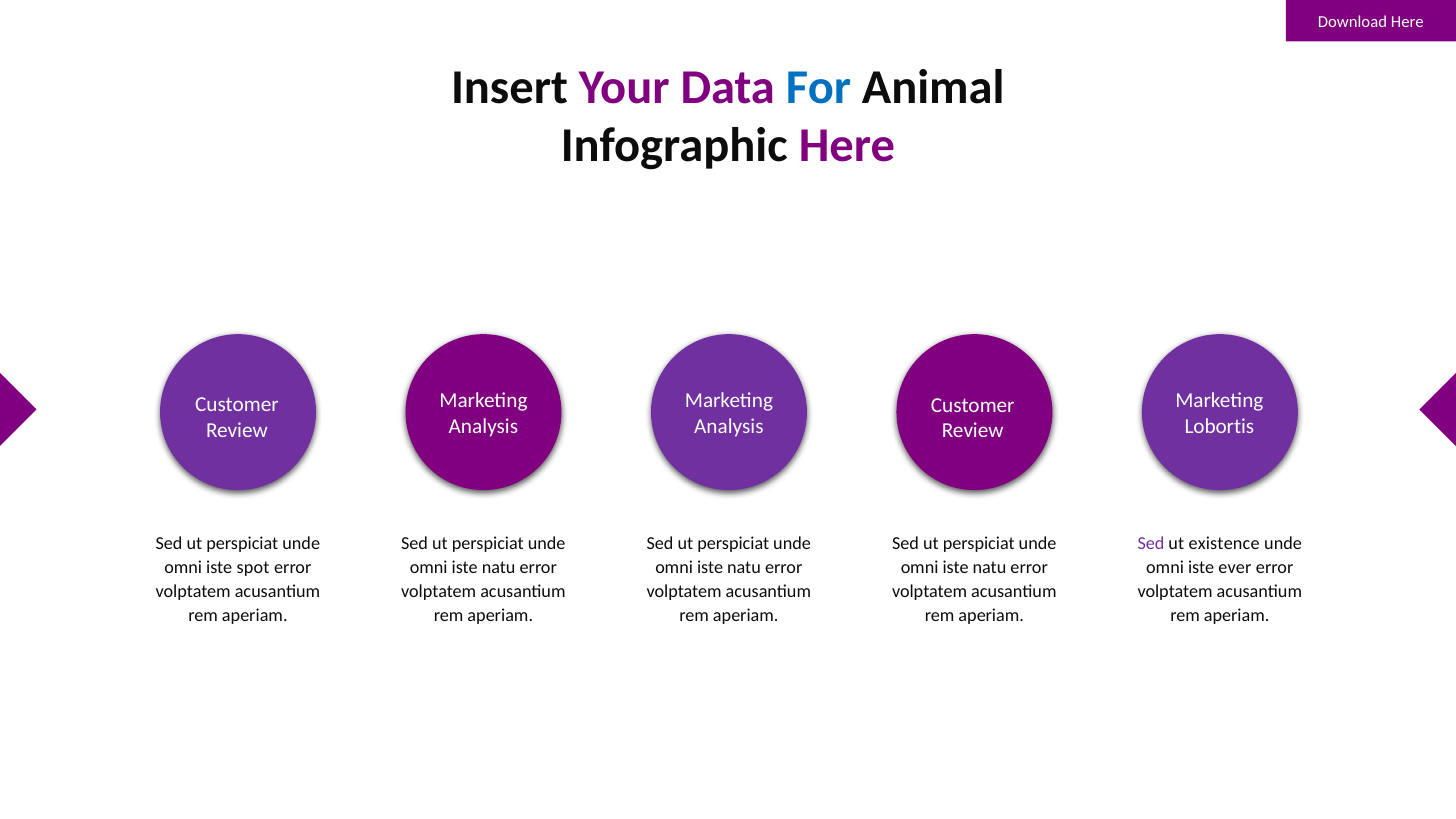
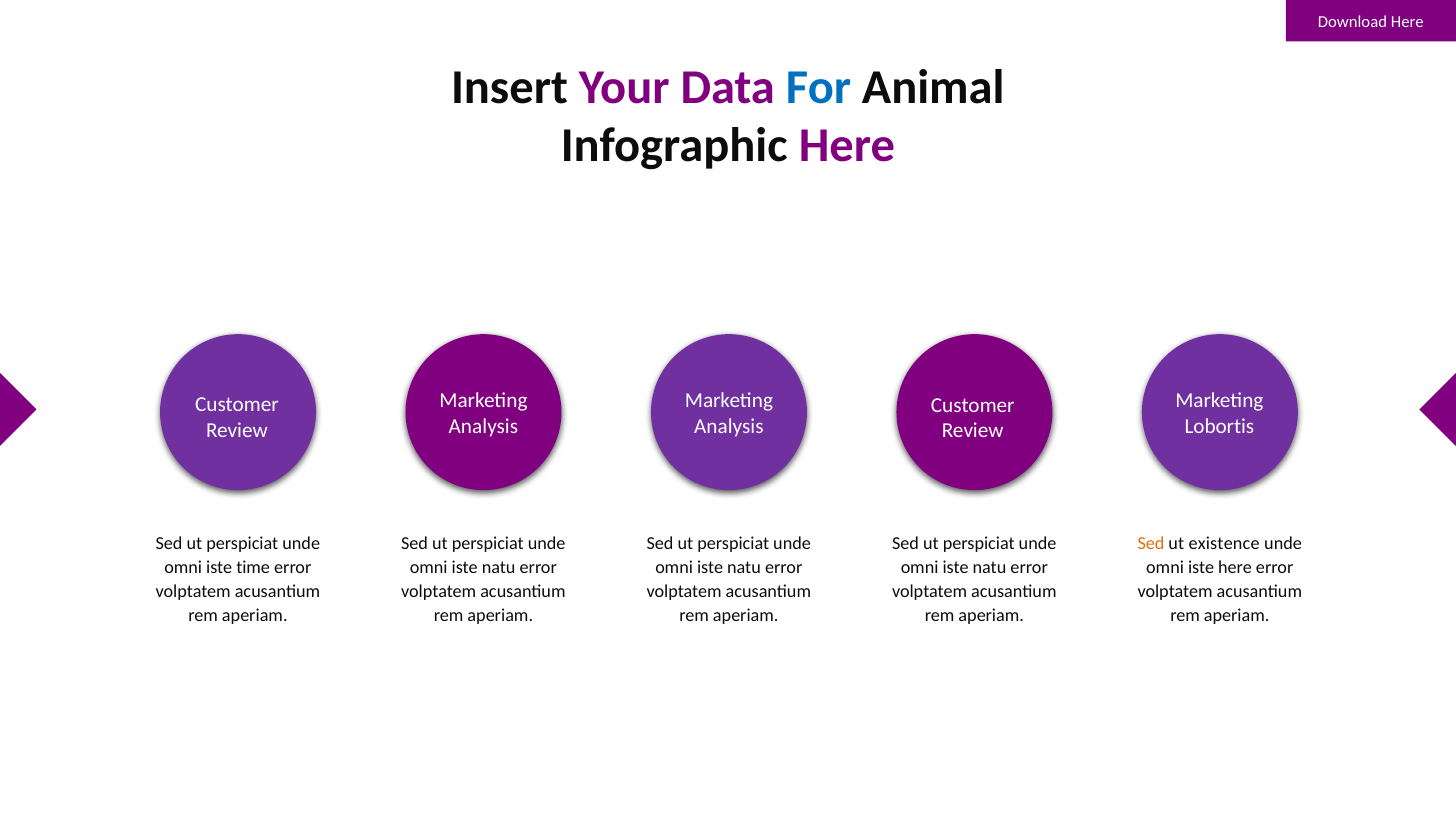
Sed at (1151, 543) colour: purple -> orange
spot: spot -> time
iste ever: ever -> here
